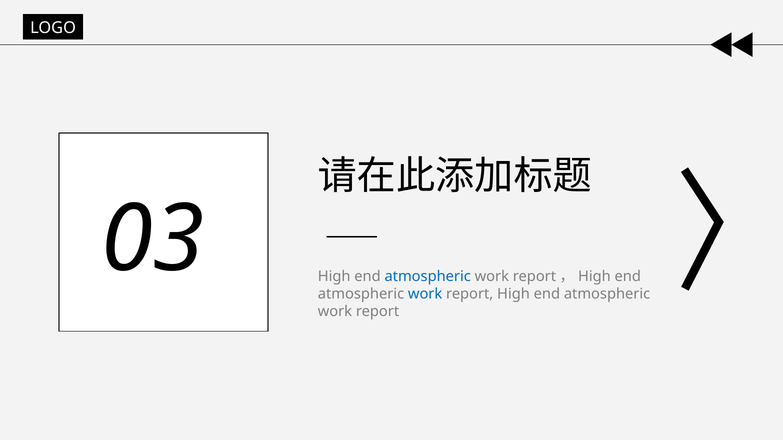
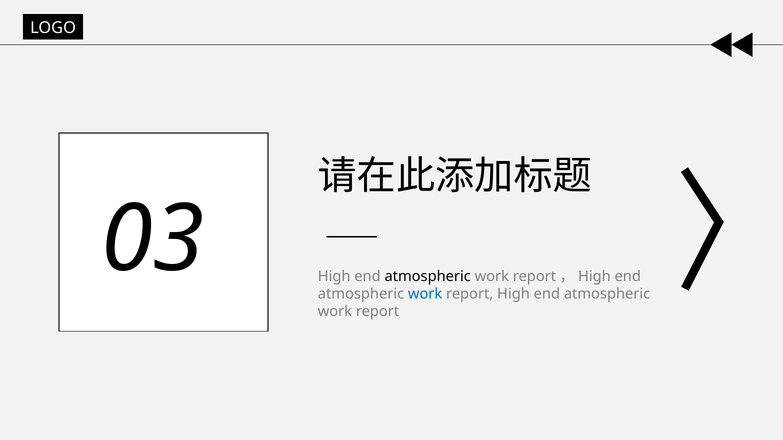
atmospheric at (428, 277) colour: blue -> black
